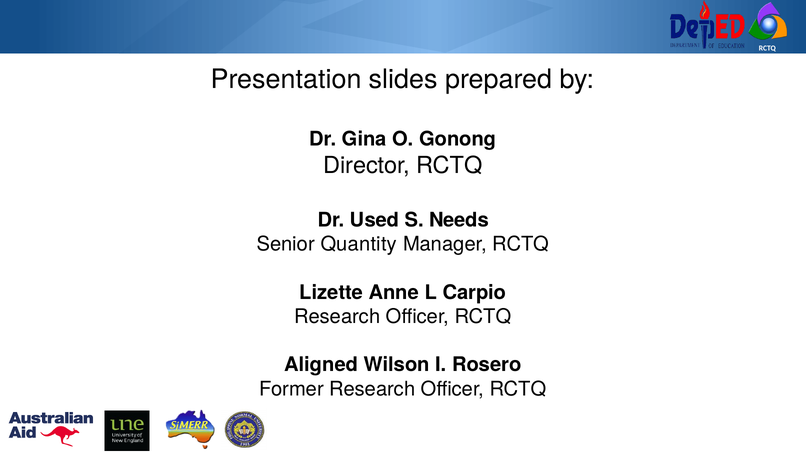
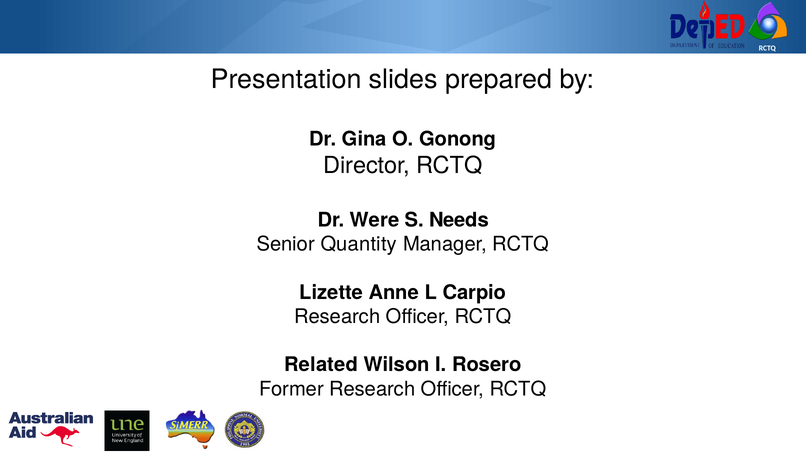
Used: Used -> Were
Aligned: Aligned -> Related
